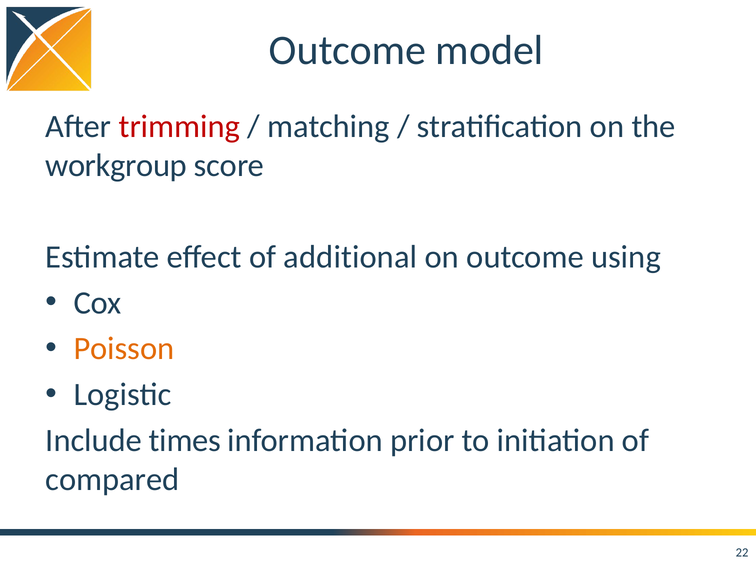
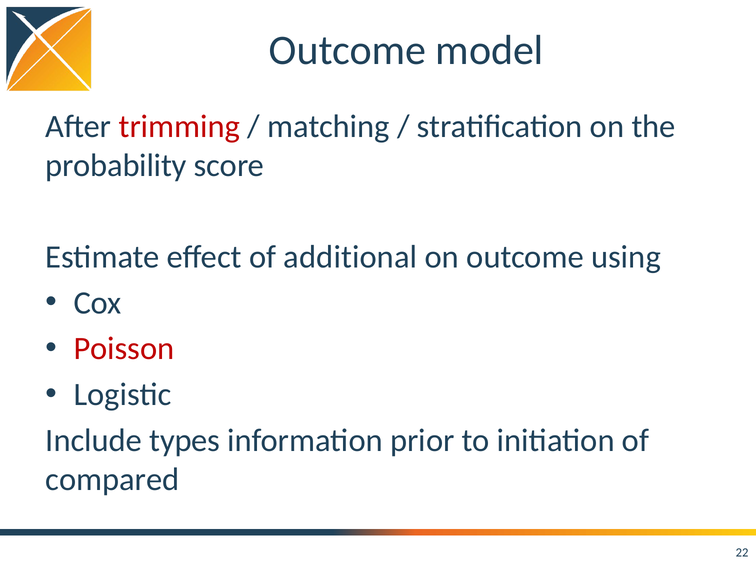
workgroup: workgroup -> probability
Poisson colour: orange -> red
times: times -> types
